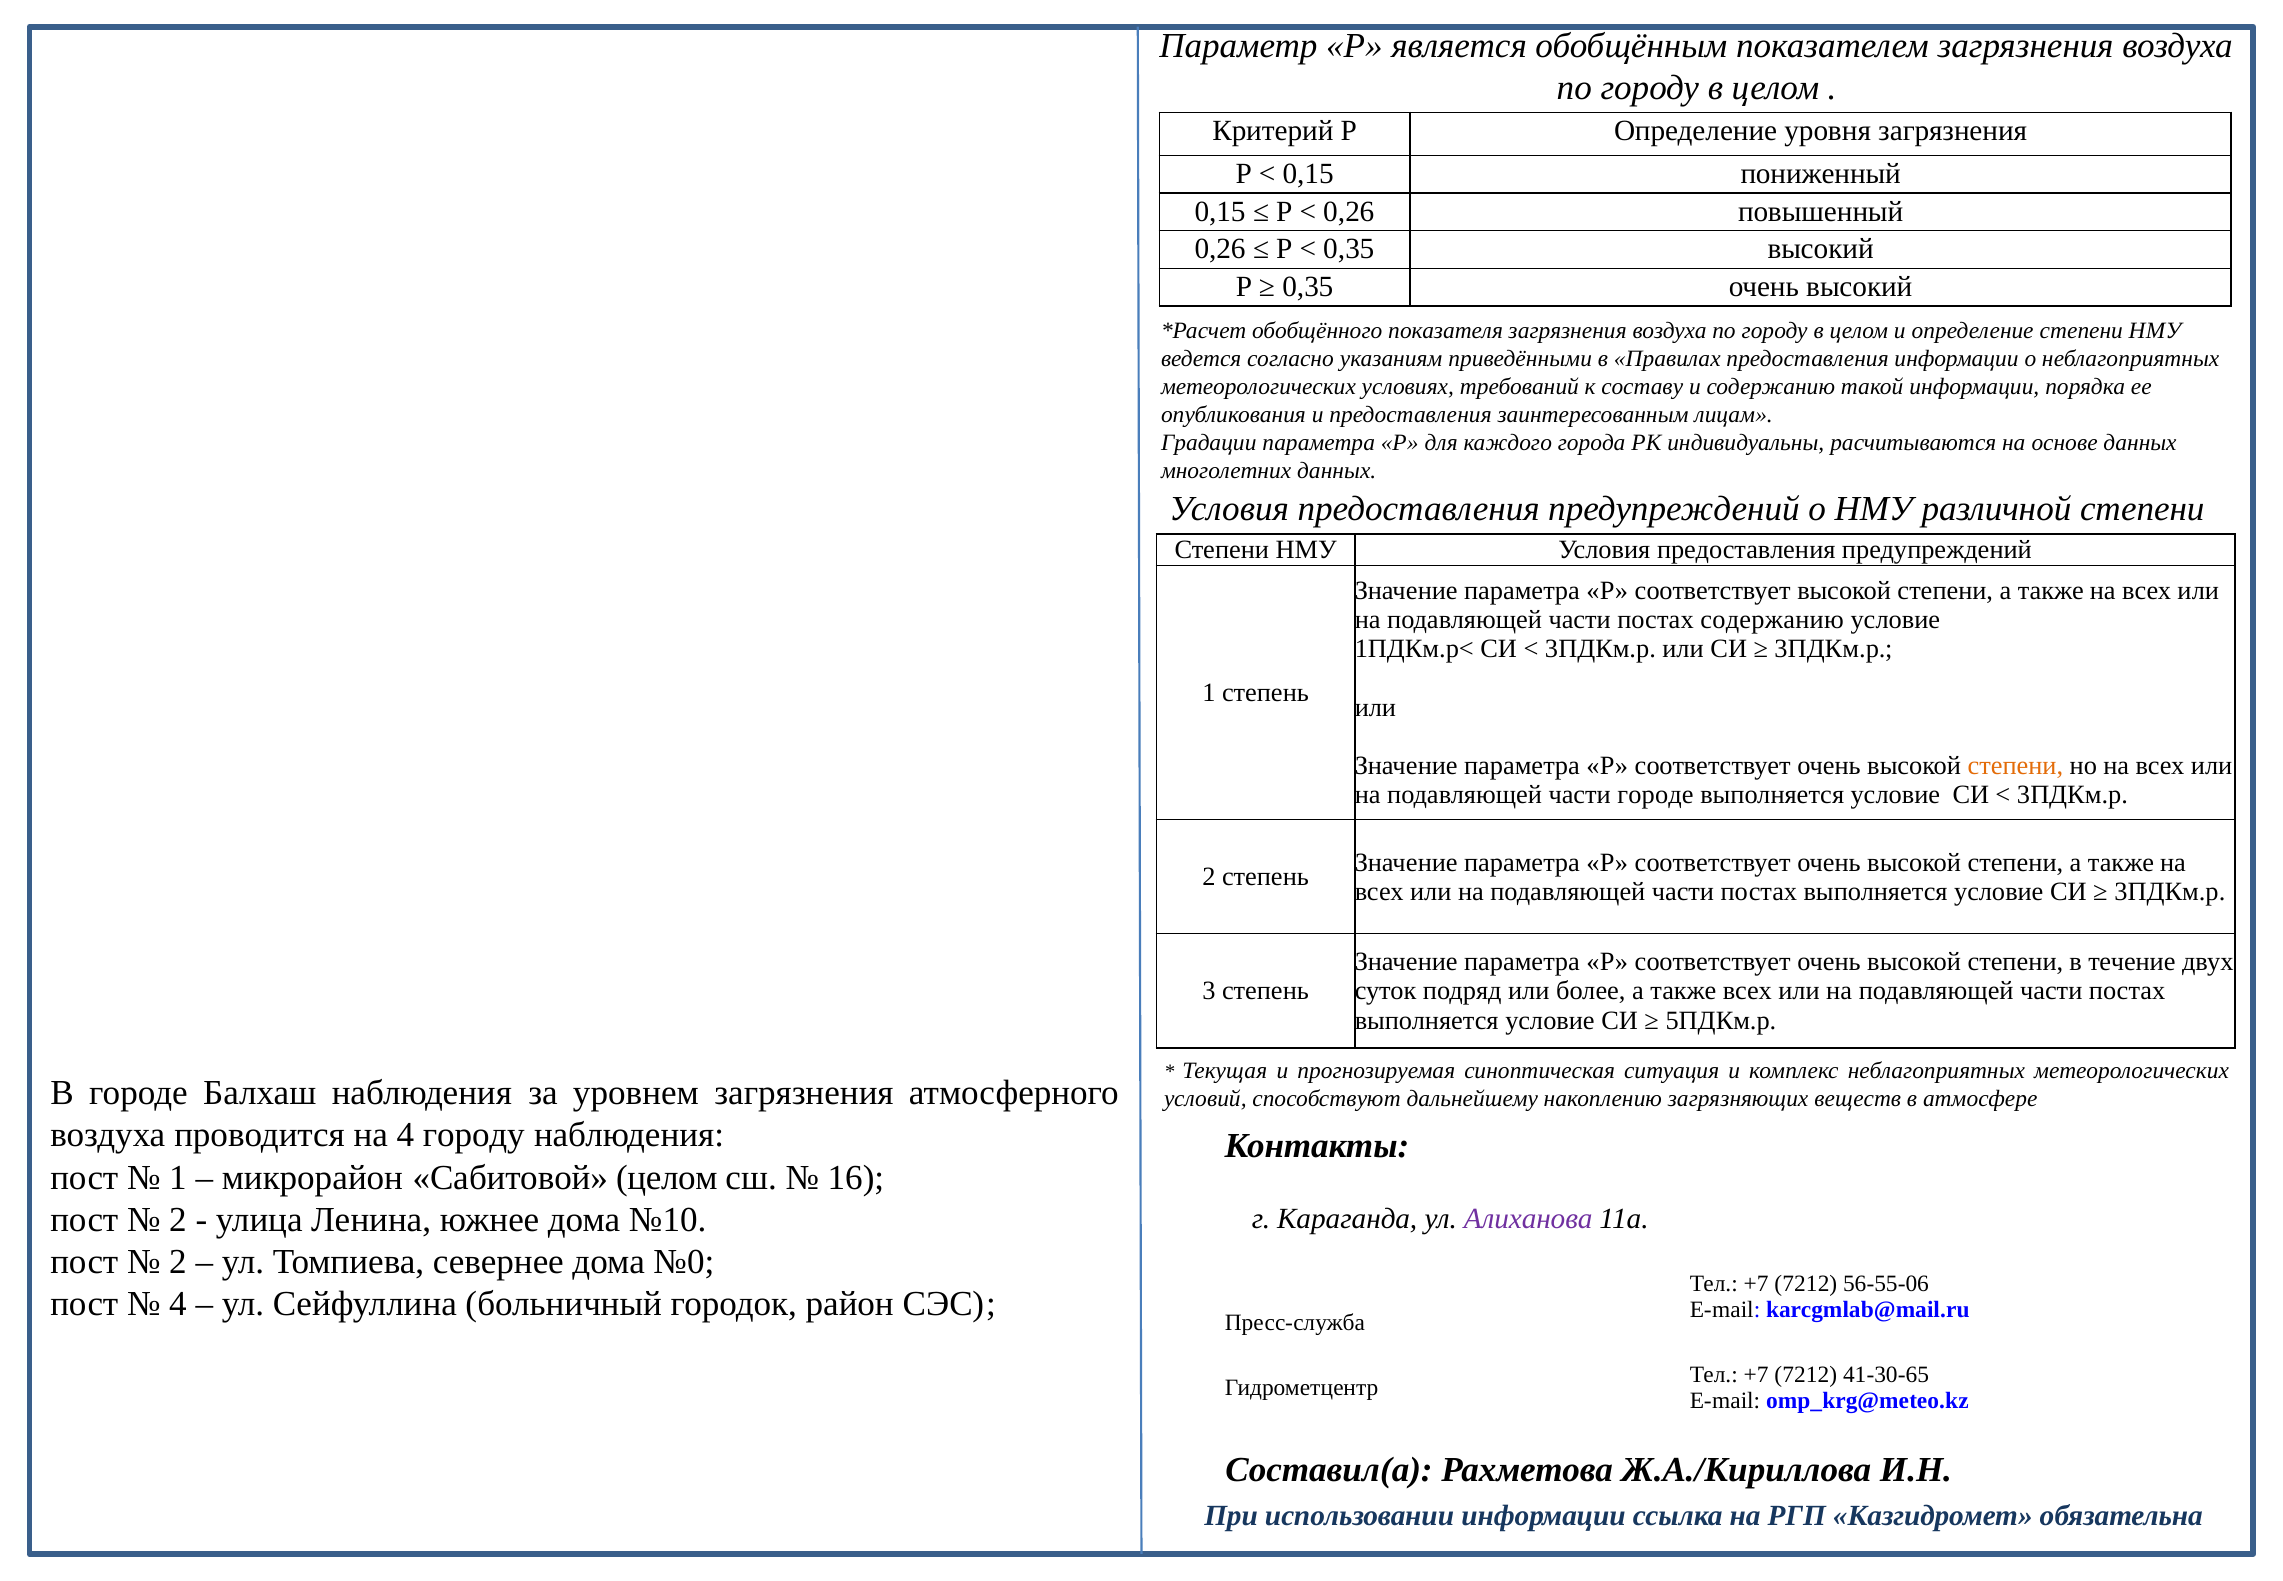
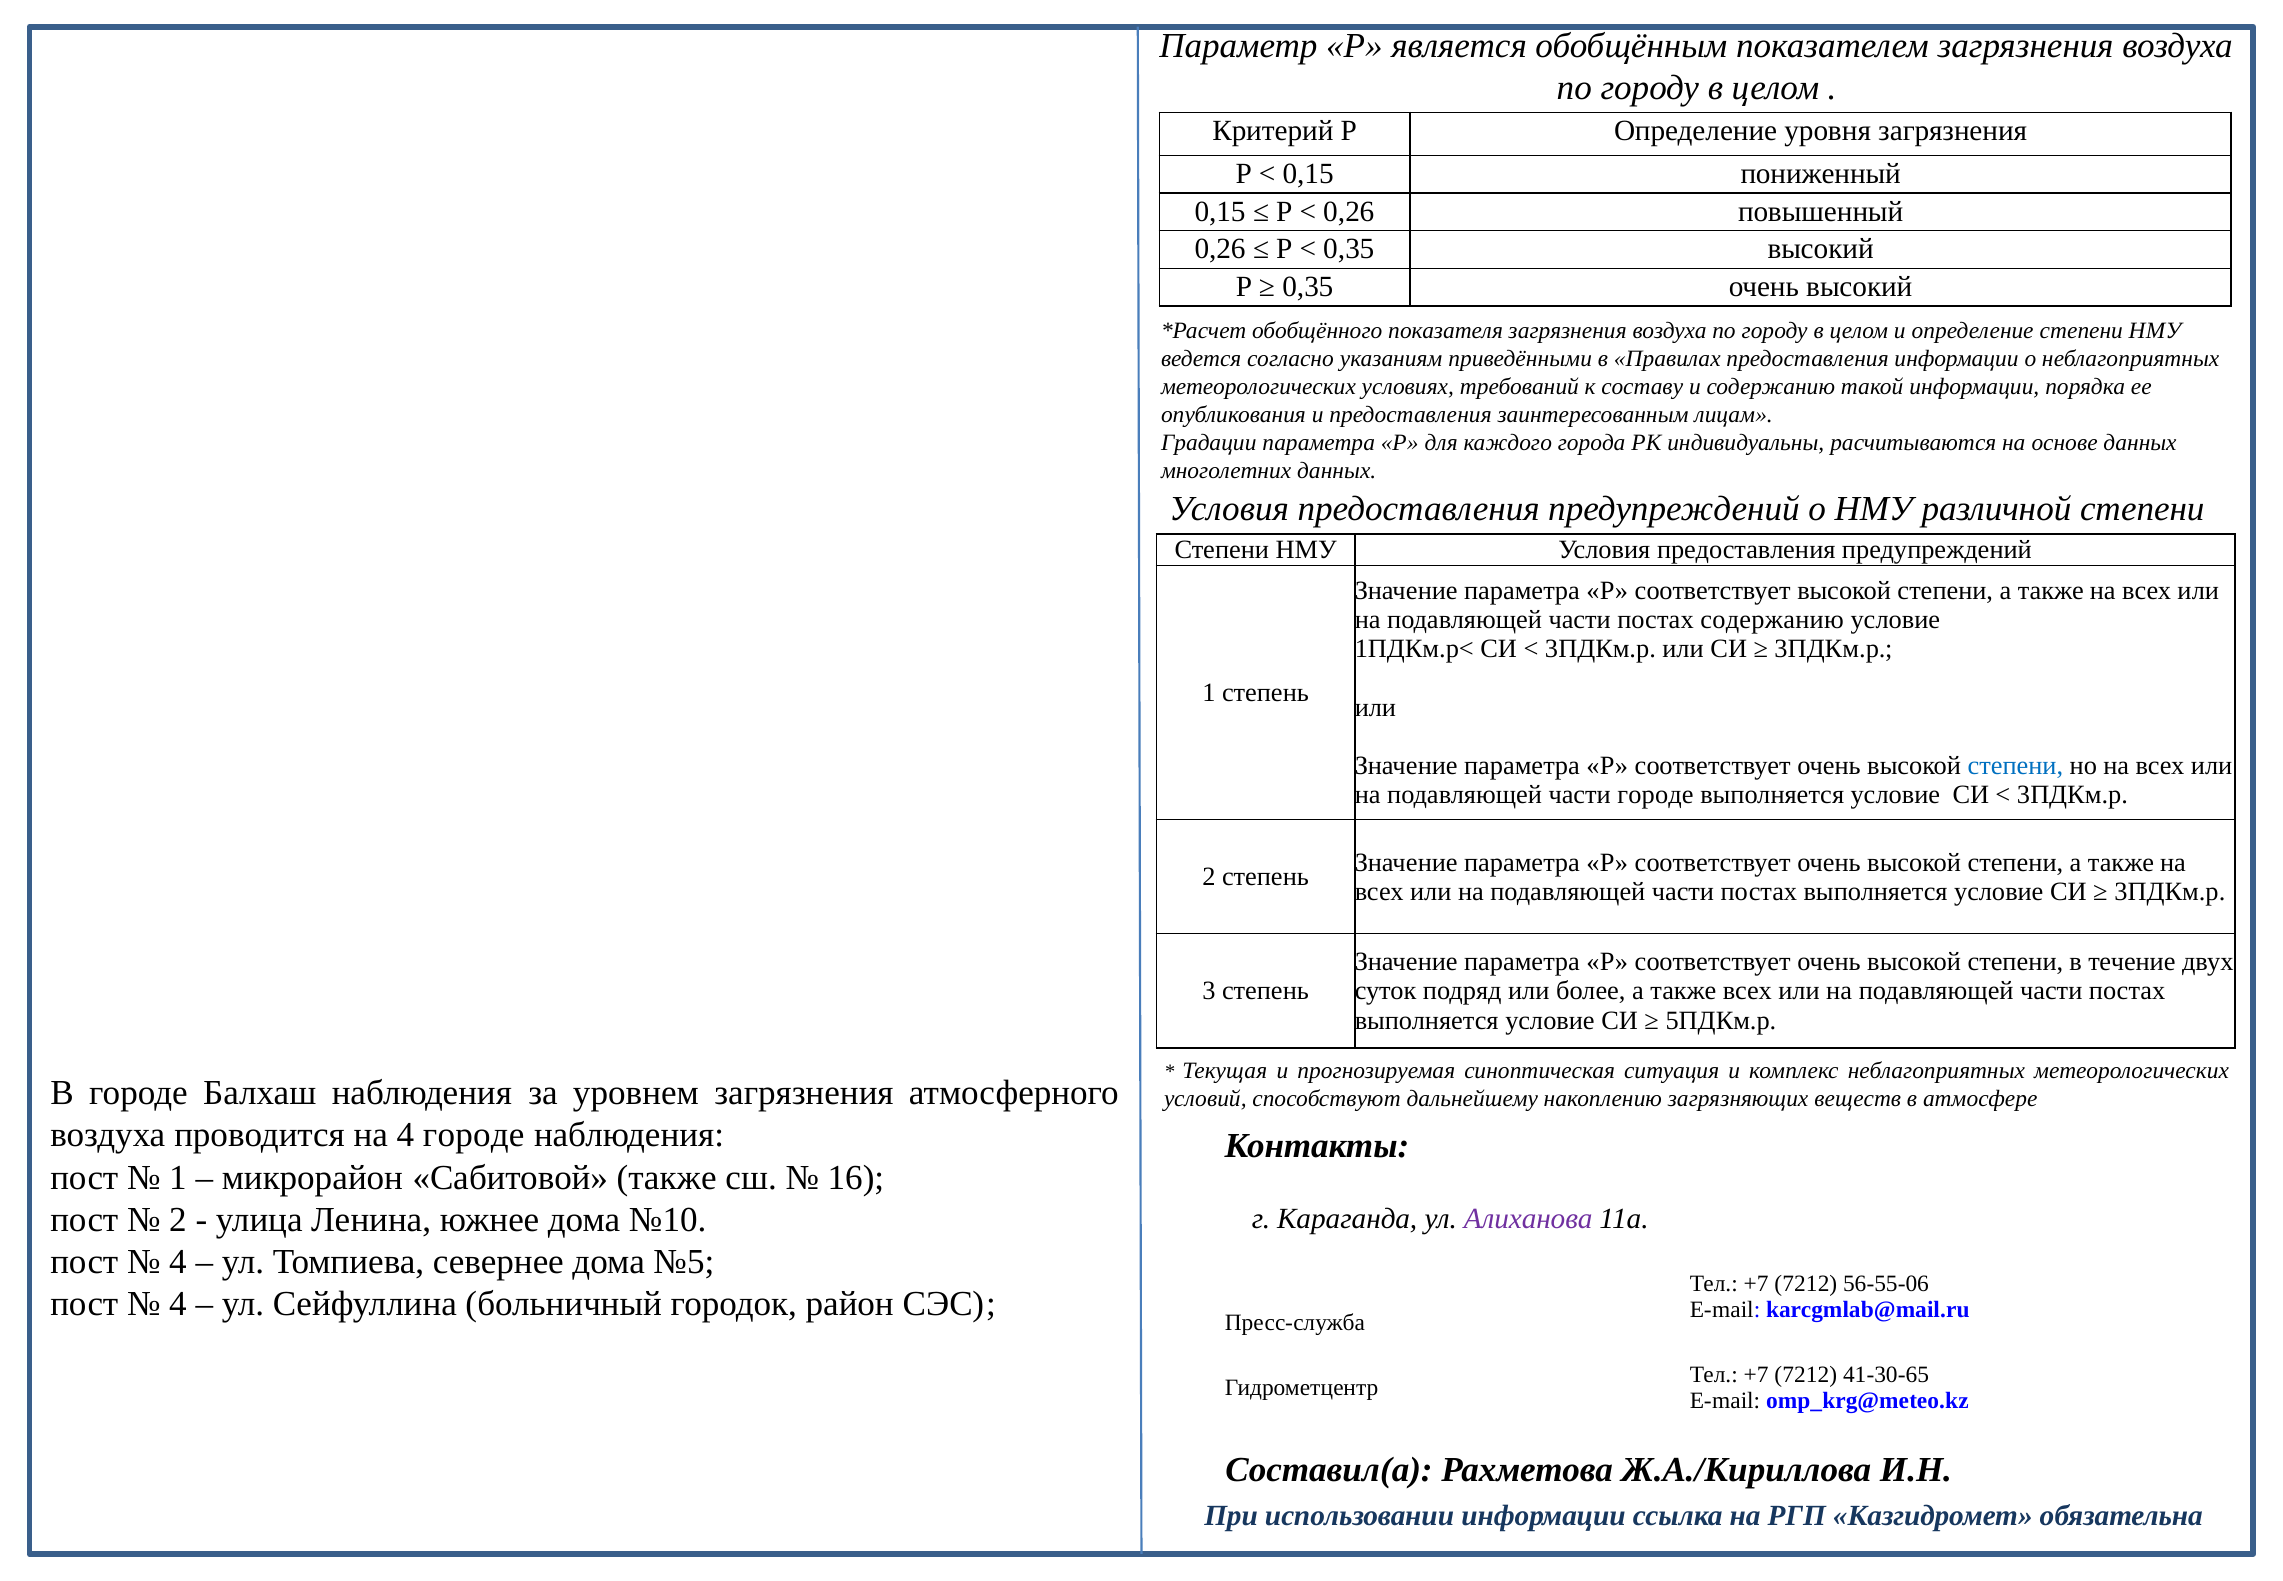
степени at (2015, 766) colour: orange -> blue
4 городу: городу -> городе
Сабитовой целом: целом -> также
2 at (178, 1261): 2 -> 4
№0: №0 -> №5
